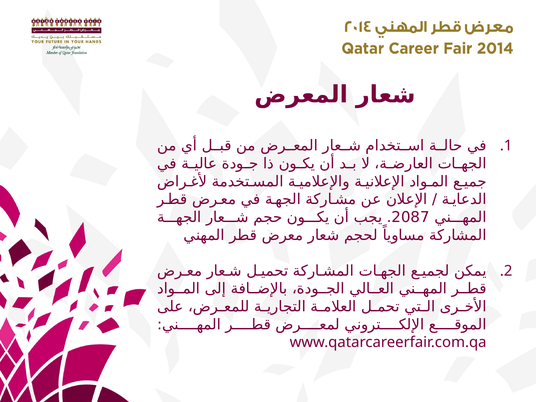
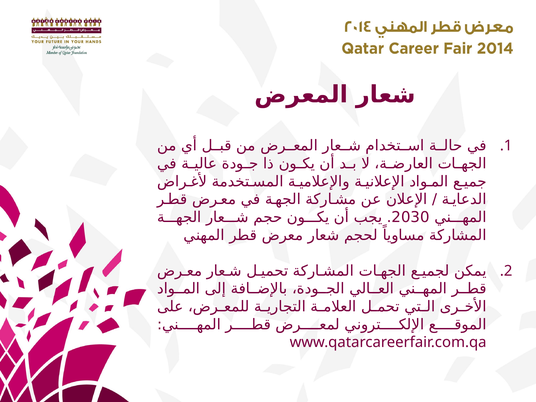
2087: 2087 -> 2030
